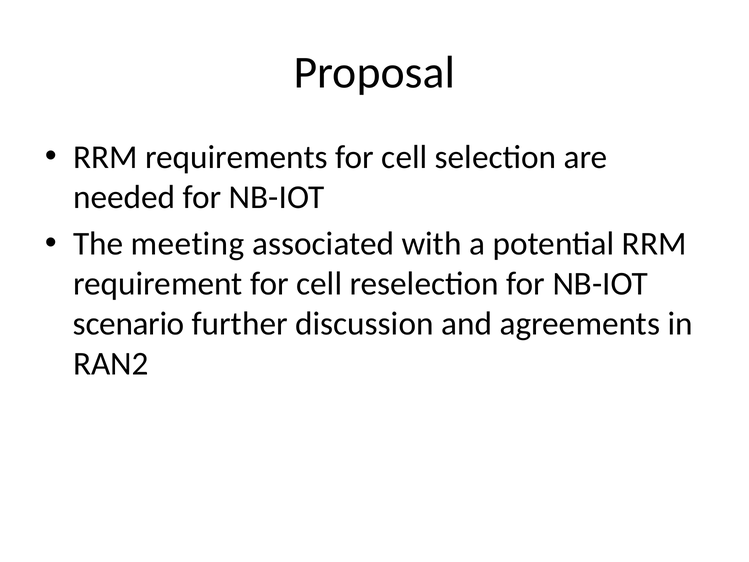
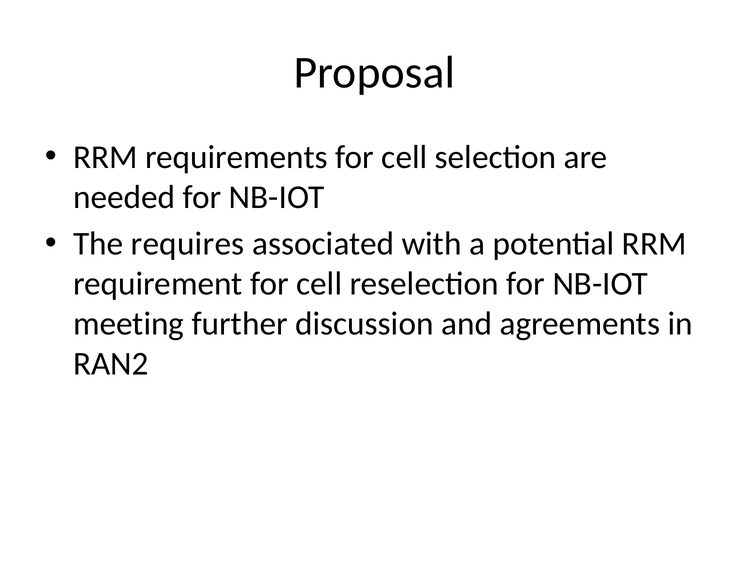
meeting: meeting -> requires
scenario: scenario -> meeting
